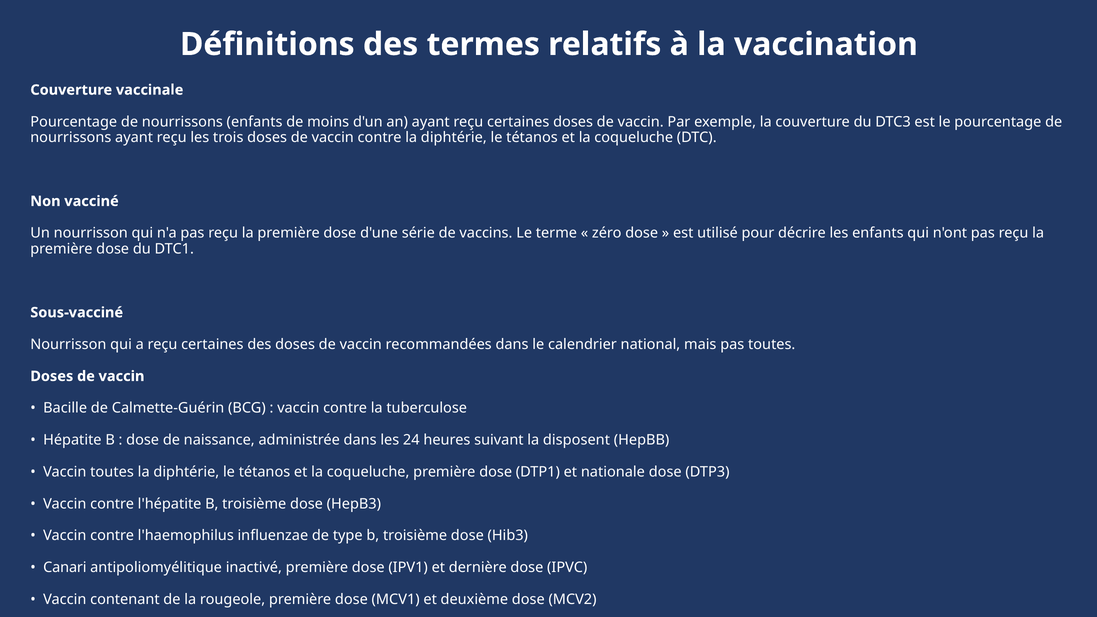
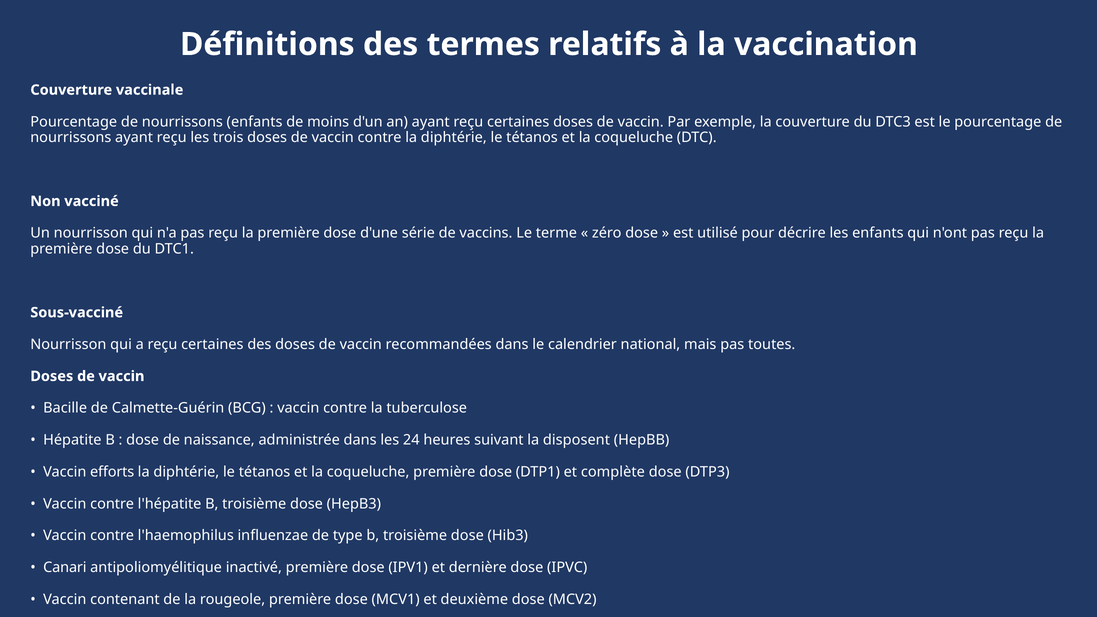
Vaccin toutes: toutes -> efforts
nationale: nationale -> complète
